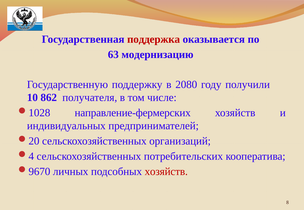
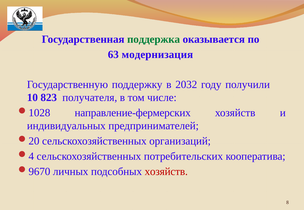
поддержка colour: red -> green
модернизацию: модернизацию -> модернизация
2080: 2080 -> 2032
862: 862 -> 823
